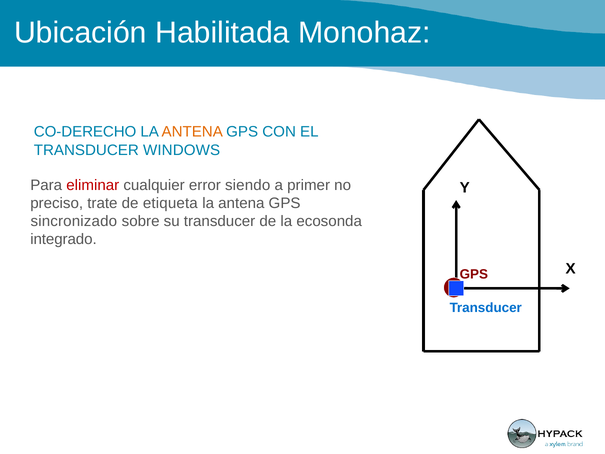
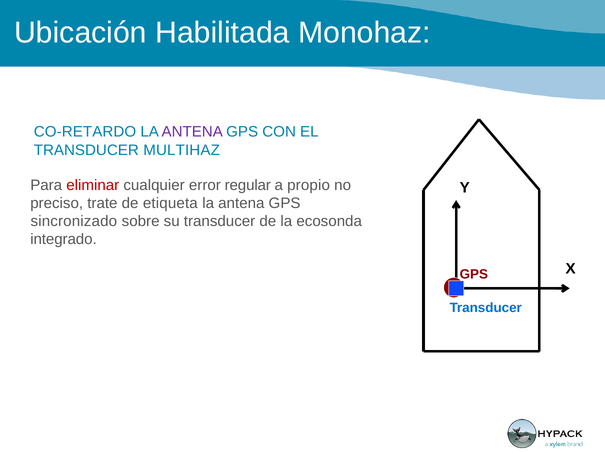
CO-DERECHO: CO-DERECHO -> CO-RETARDO
ANTENA at (192, 132) colour: orange -> purple
WINDOWS: WINDOWS -> MULTIHAZ
siendo: siendo -> regular
primer: primer -> propio
